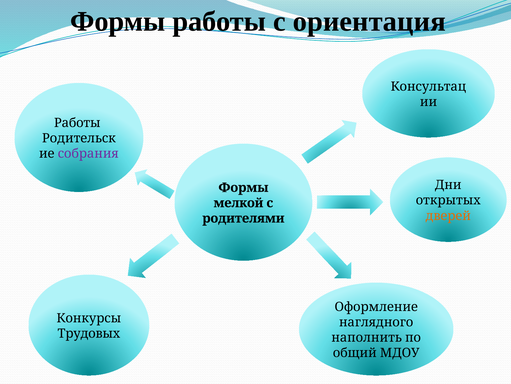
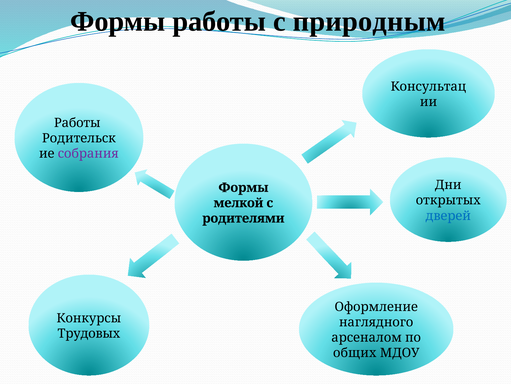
ориентация: ориентация -> природным
дверей colour: orange -> blue
наполнить: наполнить -> арсеналом
общий: общий -> общих
